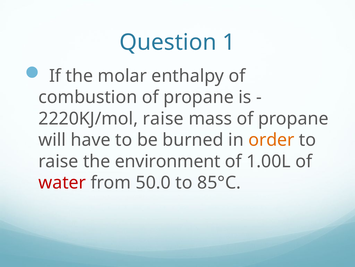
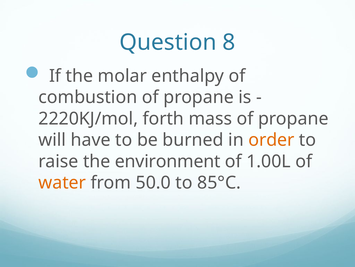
1: 1 -> 8
raise at (163, 118): raise -> forth
water colour: red -> orange
